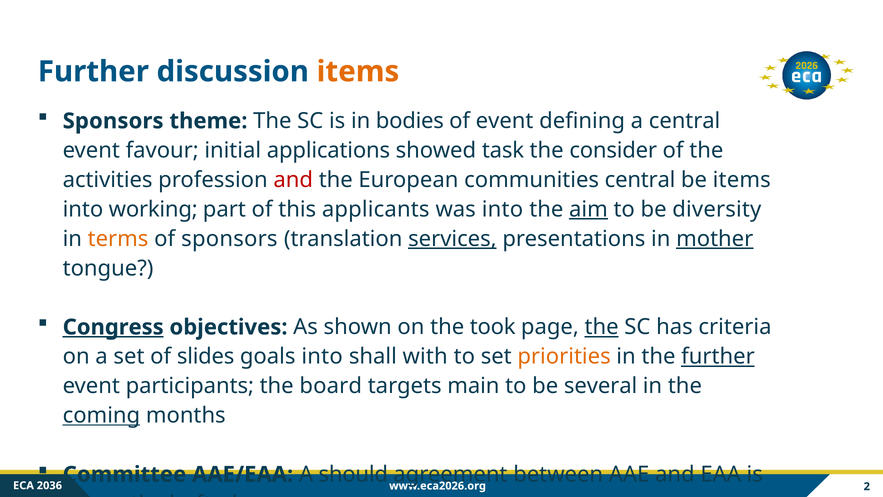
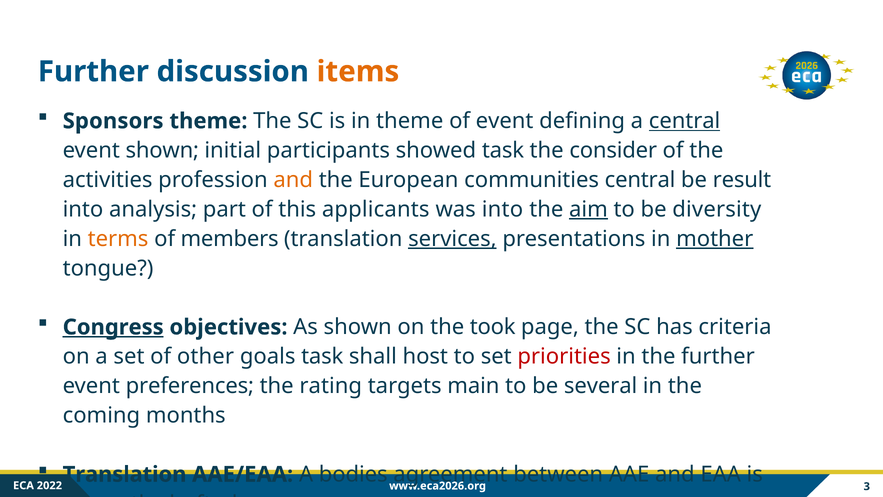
in bodies: bodies -> theme
central at (685, 121) underline: none -> present
event favour: favour -> shown
applications: applications -> participants
and at (293, 180) colour: red -> orange
be items: items -> result
working: working -> analysis
of sponsors: sponsors -> members
the at (602, 327) underline: present -> none
slides: slides -> other
goals into: into -> task
with: with -> host
priorities colour: orange -> red
further at (718, 356) underline: present -> none
participants: participants -> preferences
board: board -> rating
coming underline: present -> none
Committee at (124, 474): Committee -> Translation
should: should -> bodies
2036: 2036 -> 2022
2: 2 -> 3
